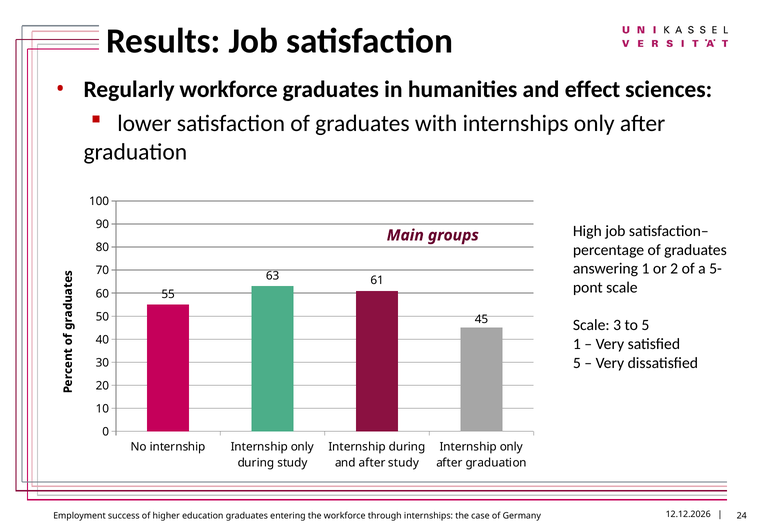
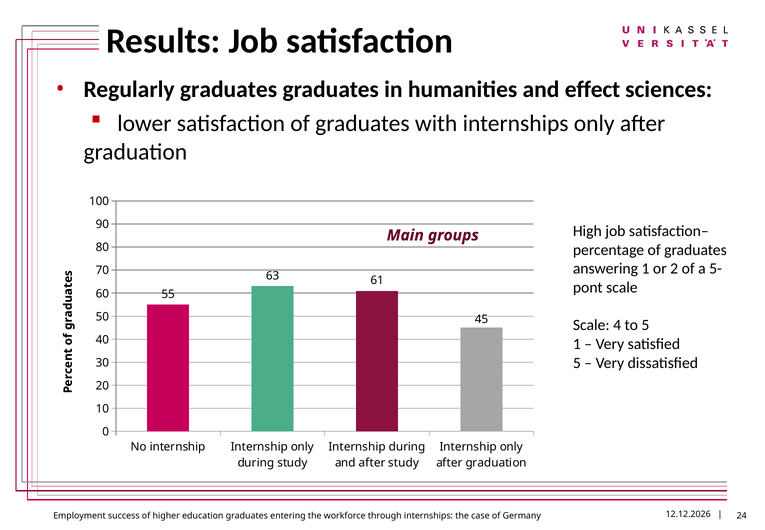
Regularly workforce: workforce -> graduates
3: 3 -> 4
